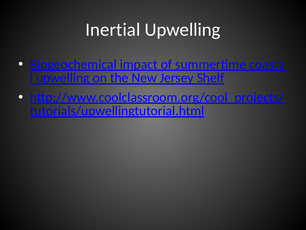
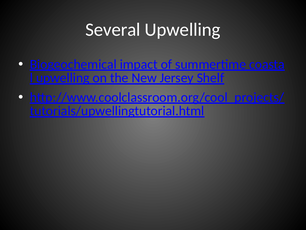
Inertial: Inertial -> Several
